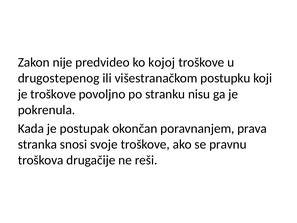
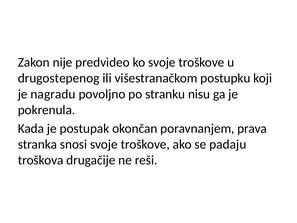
ko kojoj: kojoj -> svoje
je troškove: troškove -> nagradu
pravnu: pravnu -> padaju
